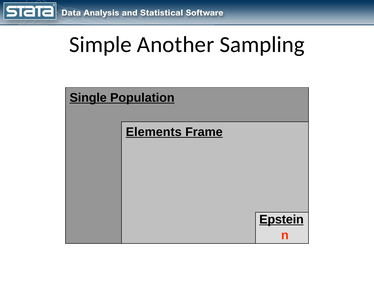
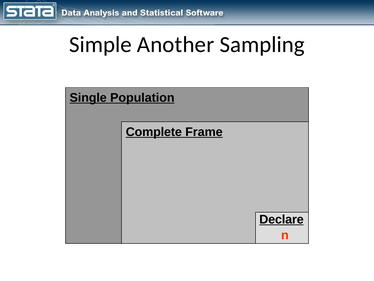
Elements: Elements -> Complete
Epstein: Epstein -> Declare
